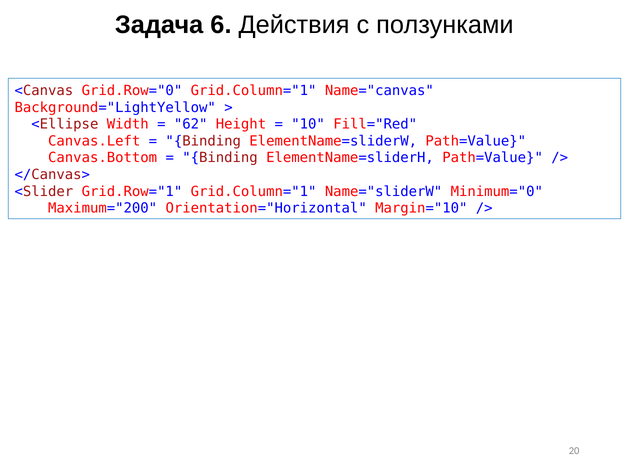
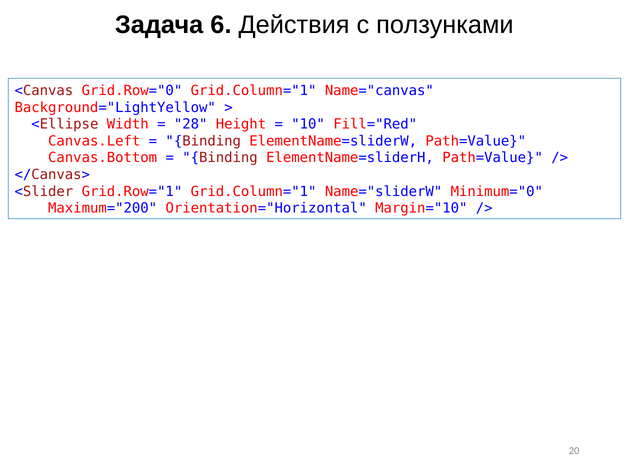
62: 62 -> 28
